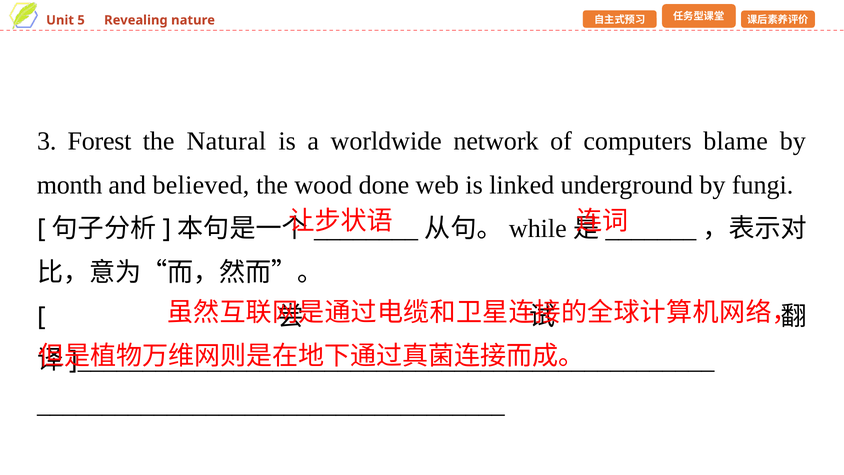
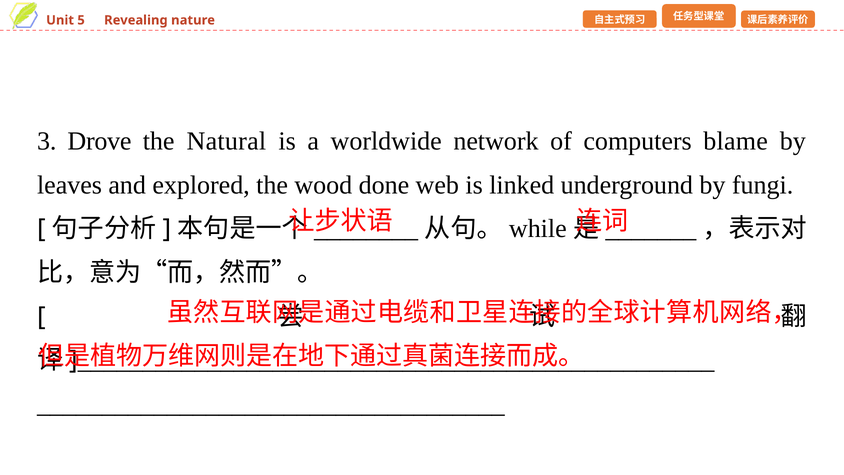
Forest: Forest -> Drove
month: month -> leaves
believed: believed -> explored
